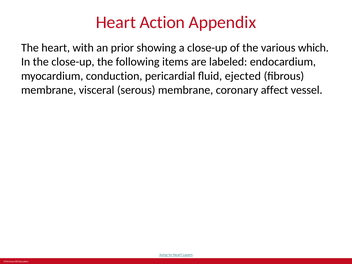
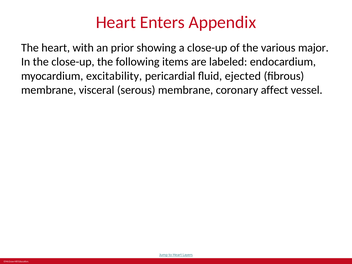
Action: Action -> Enters
which: which -> major
conduction: conduction -> excitability
